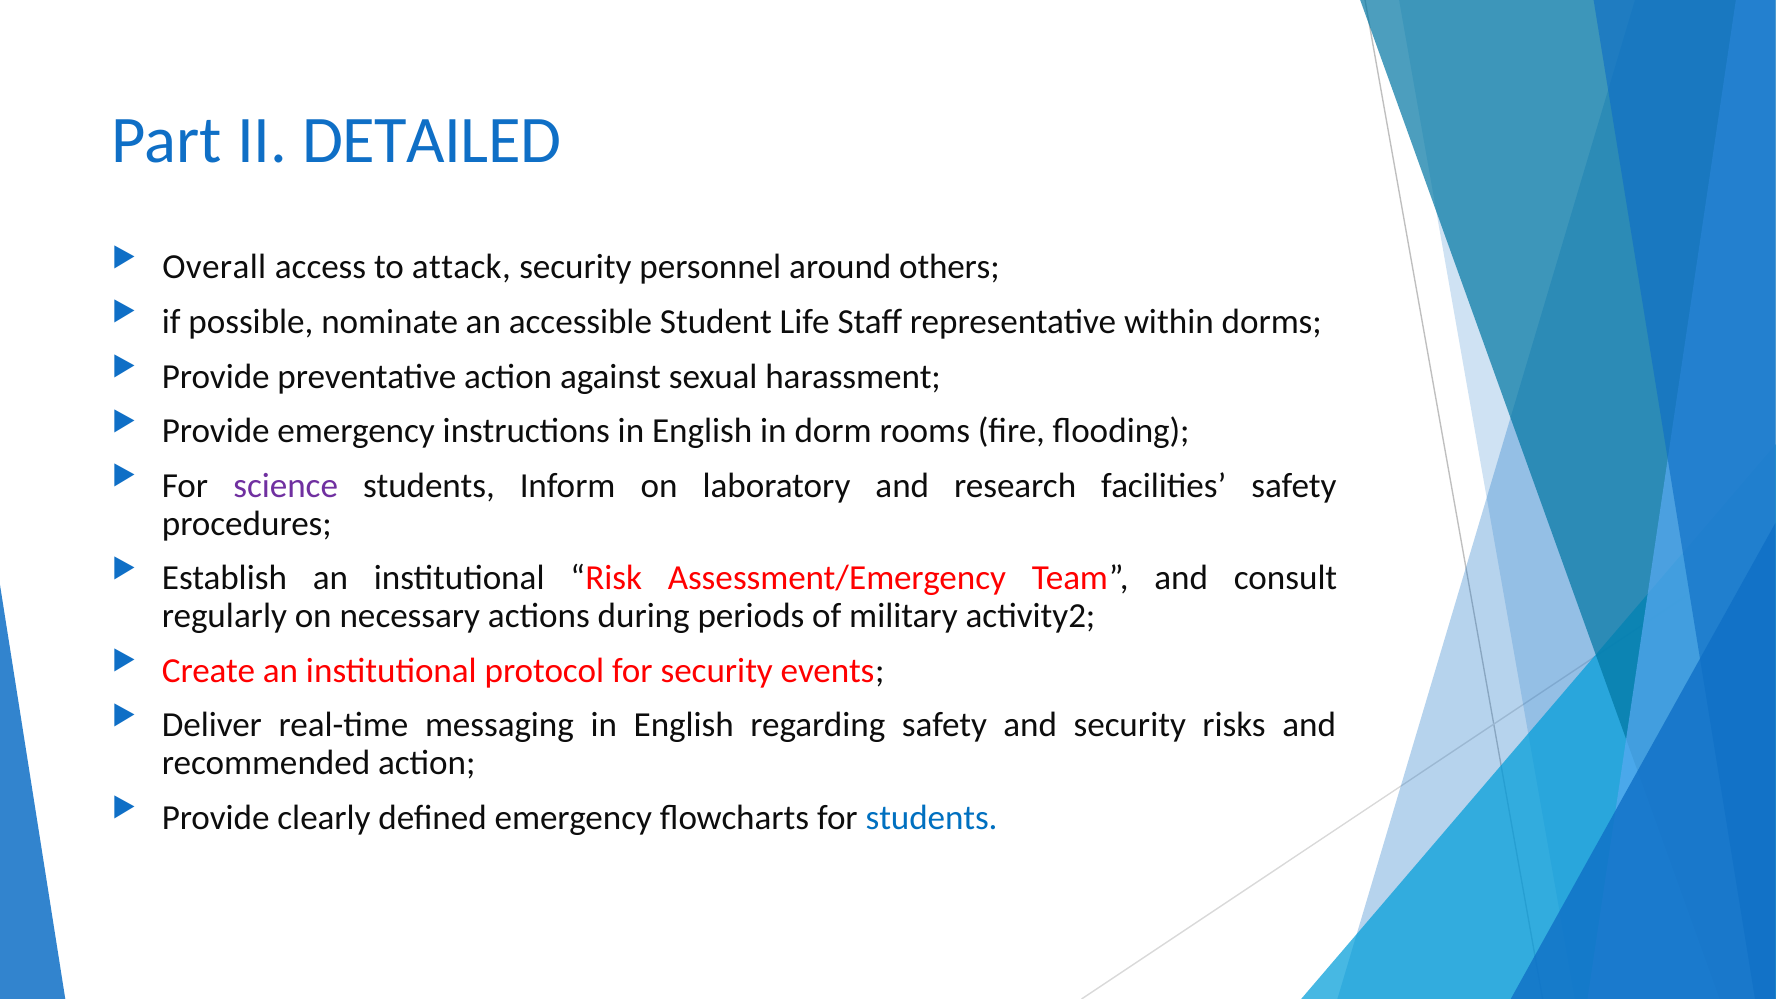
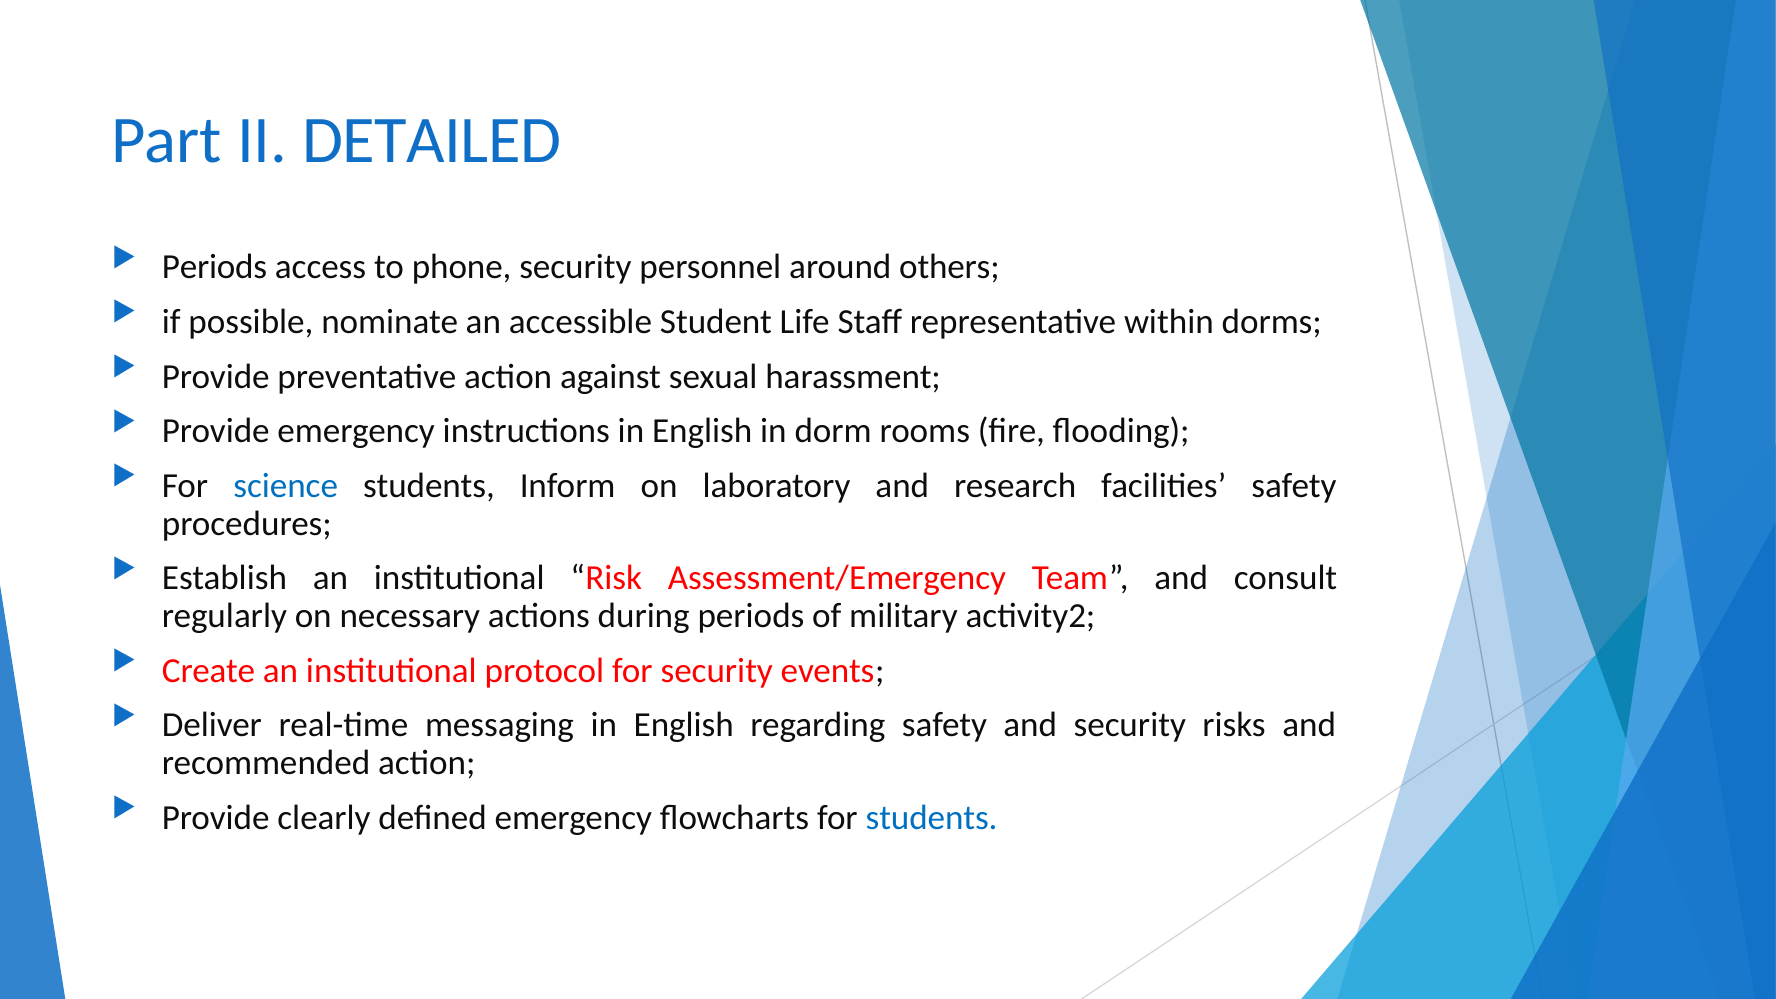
Overall at (214, 267): Overall -> Periods
attack: attack -> phone
science colour: purple -> blue
